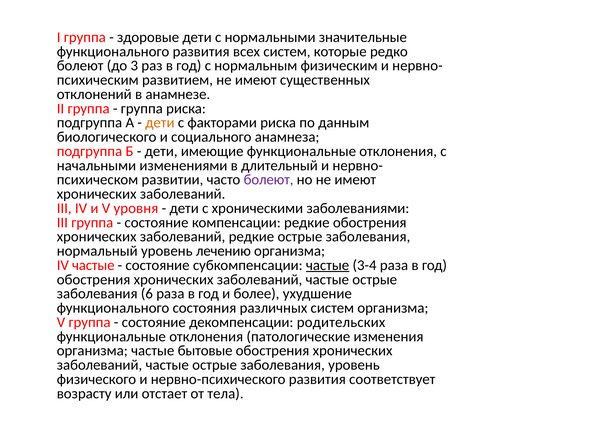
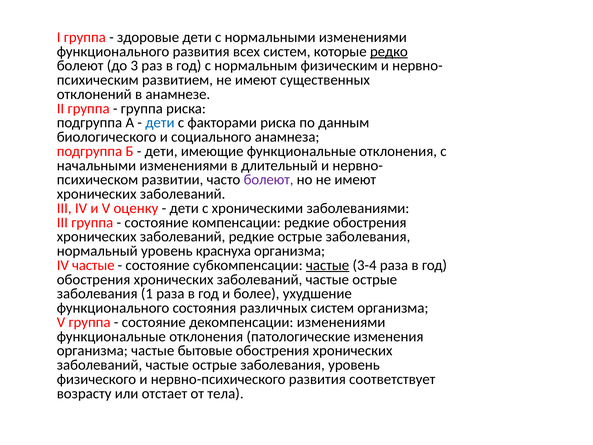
нормальными значительные: значительные -> изменениями
редко underline: none -> present
дети at (160, 123) colour: orange -> blue
уровня: уровня -> оценку
лечению: лечению -> краснуха
6: 6 -> 1
декомпенсации родительских: родительских -> изменениями
